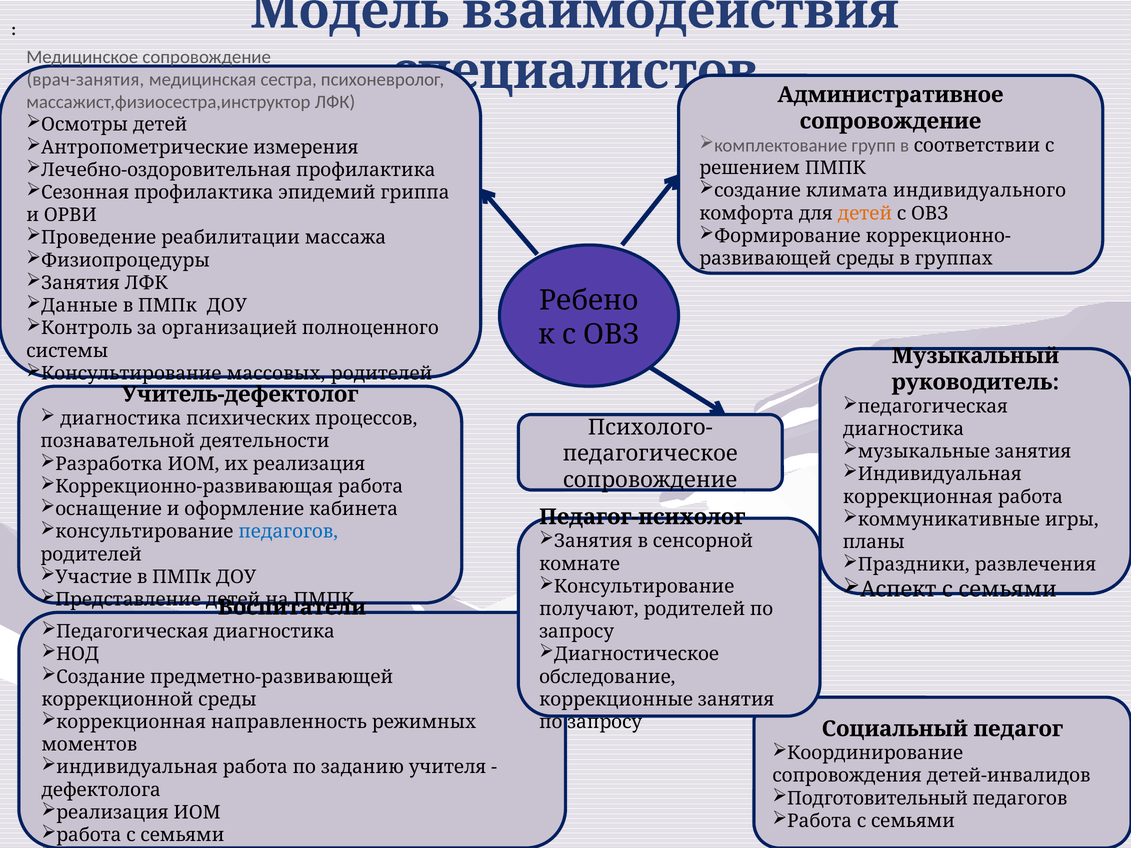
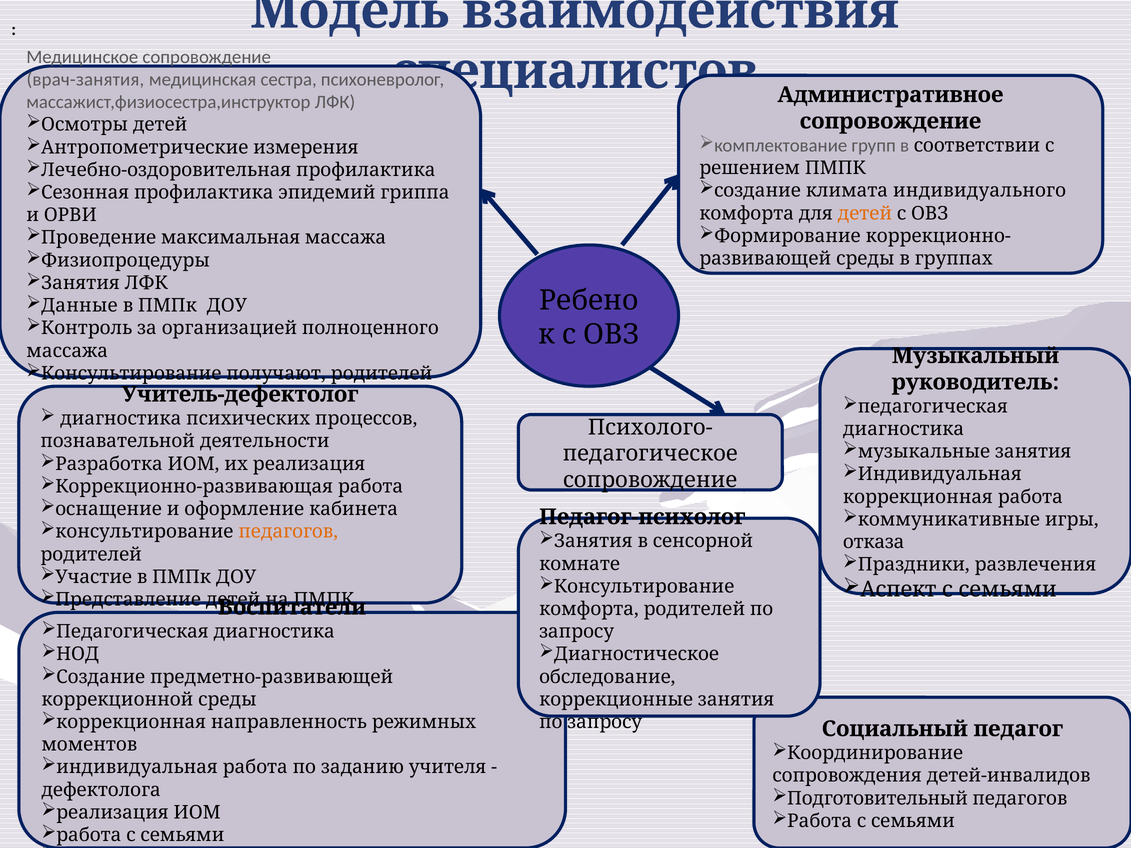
реабилитации: реабилитации -> максимальная
системы at (67, 351): системы -> массажа
массовых: массовых -> получают
педагогов at (288, 532) colour: blue -> orange
планы: планы -> отказа
получают at (589, 609): получают -> комфорта
